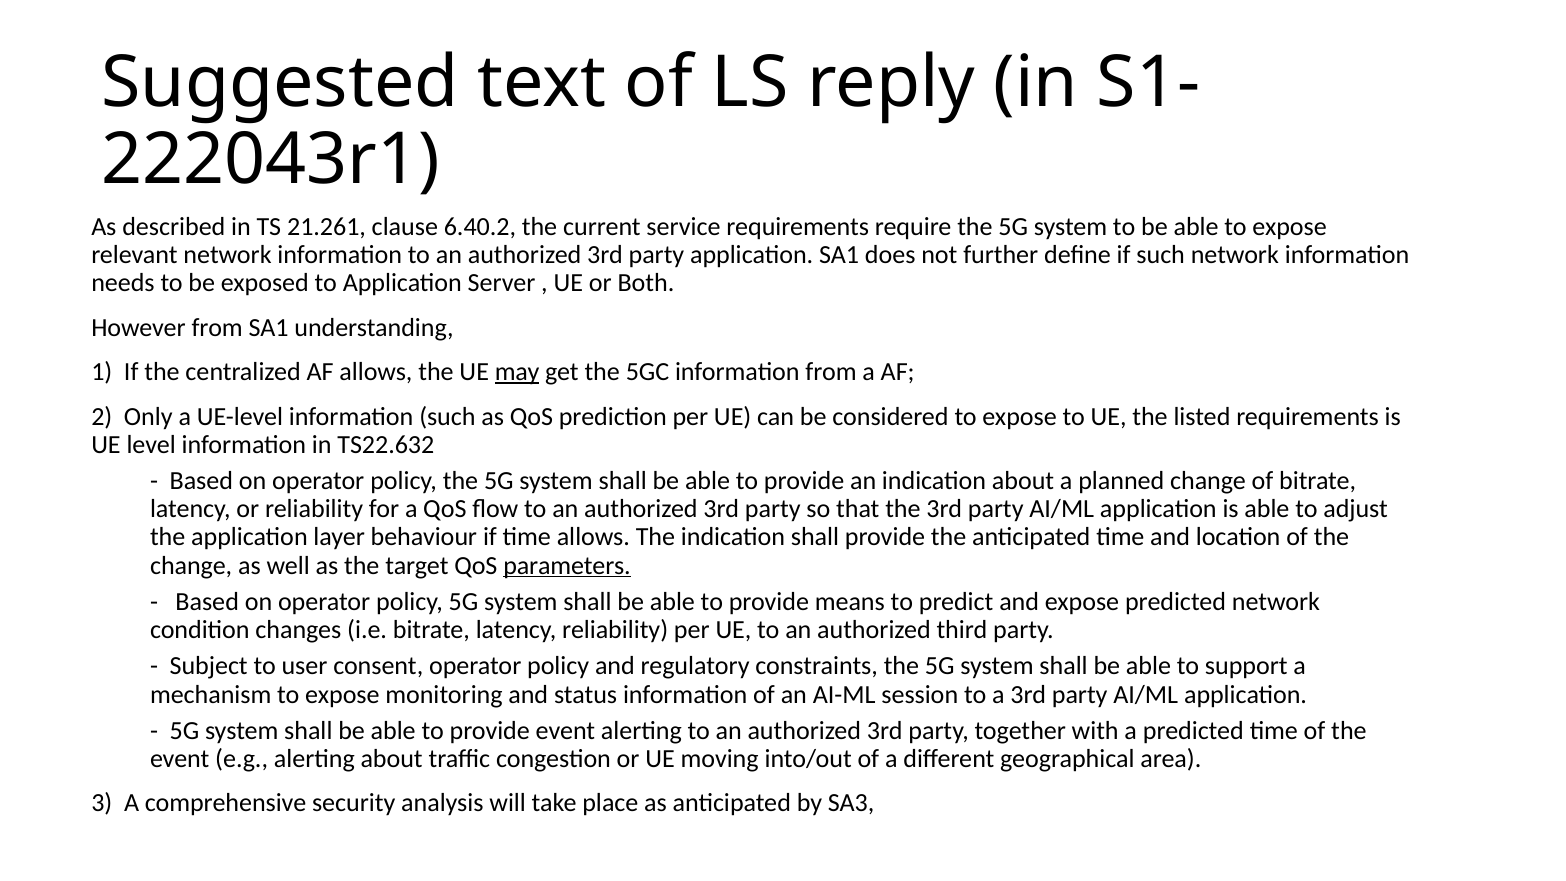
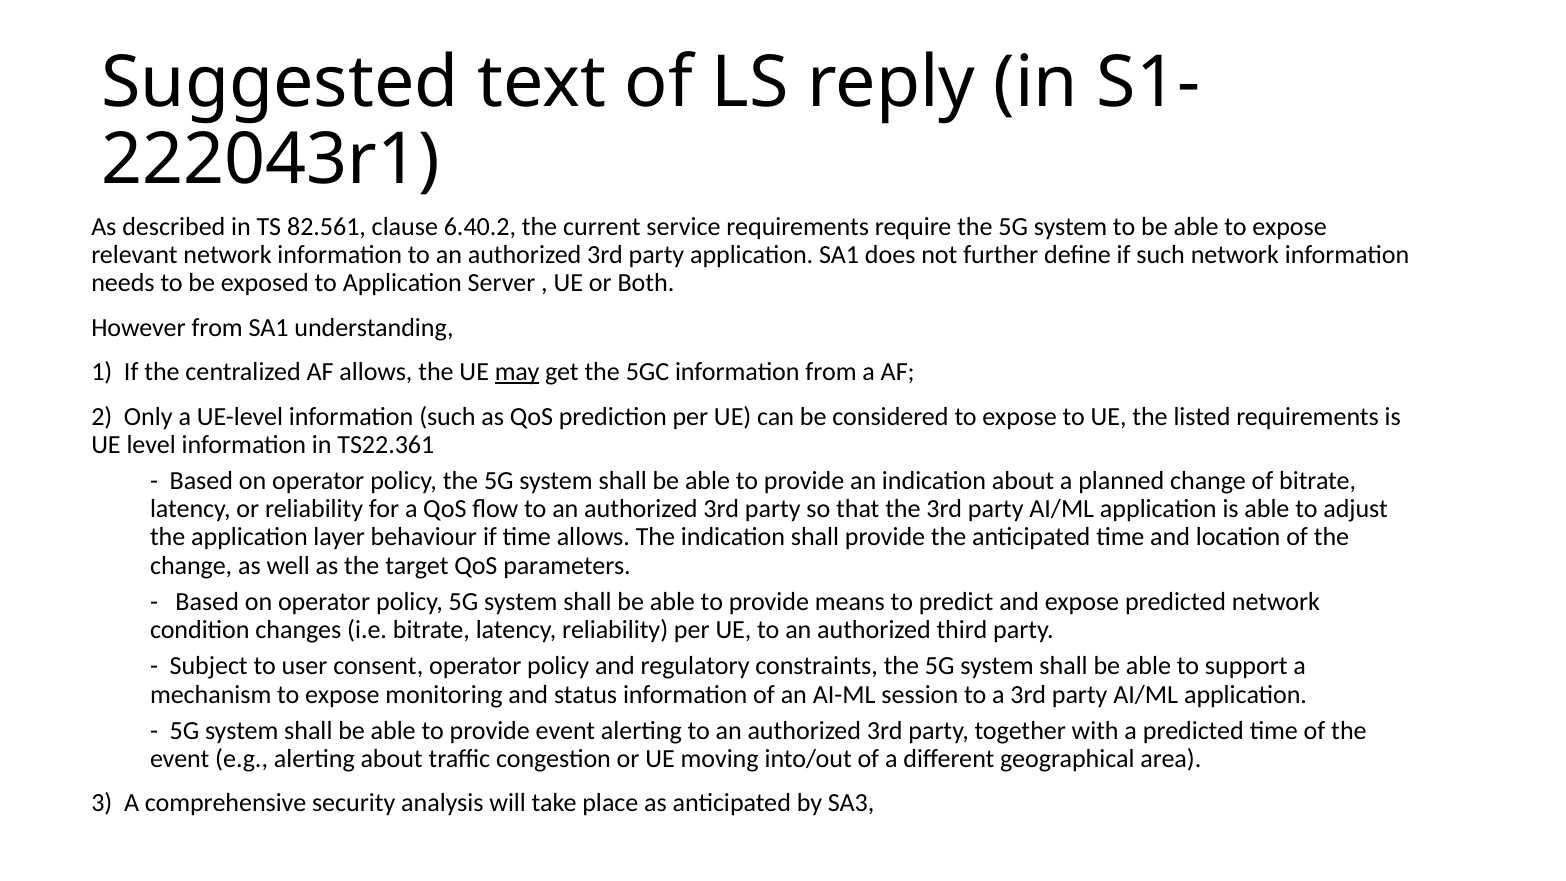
21.261: 21.261 -> 82.561
TS22.632: TS22.632 -> TS22.361
parameters underline: present -> none
